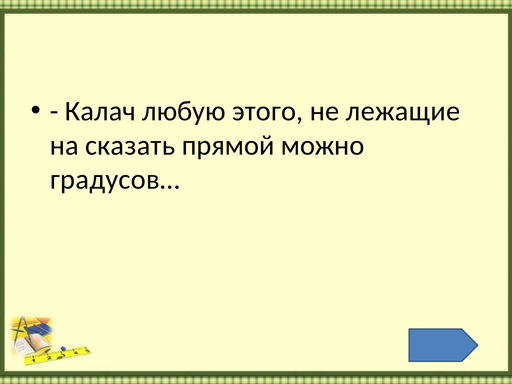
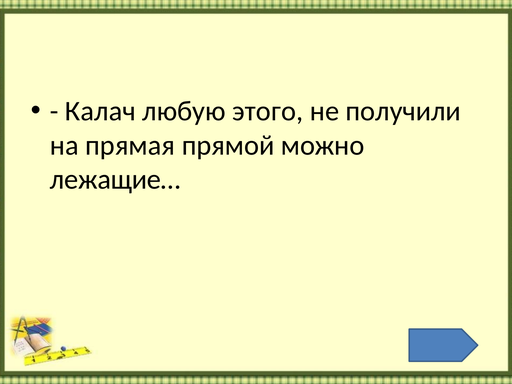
лежащие: лежащие -> получили
сказать: сказать -> прямая
градусов…: градусов… -> лежащие…
